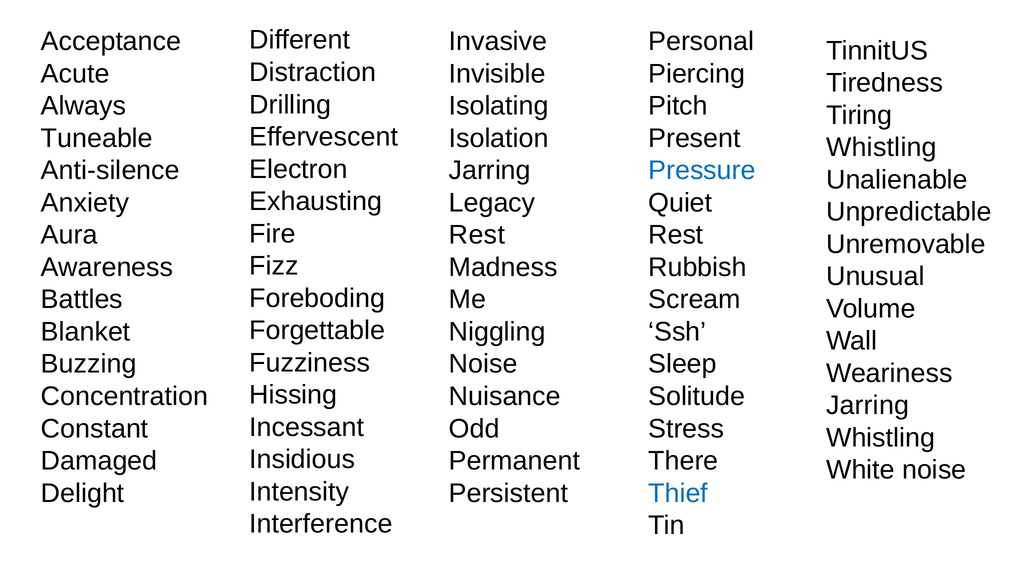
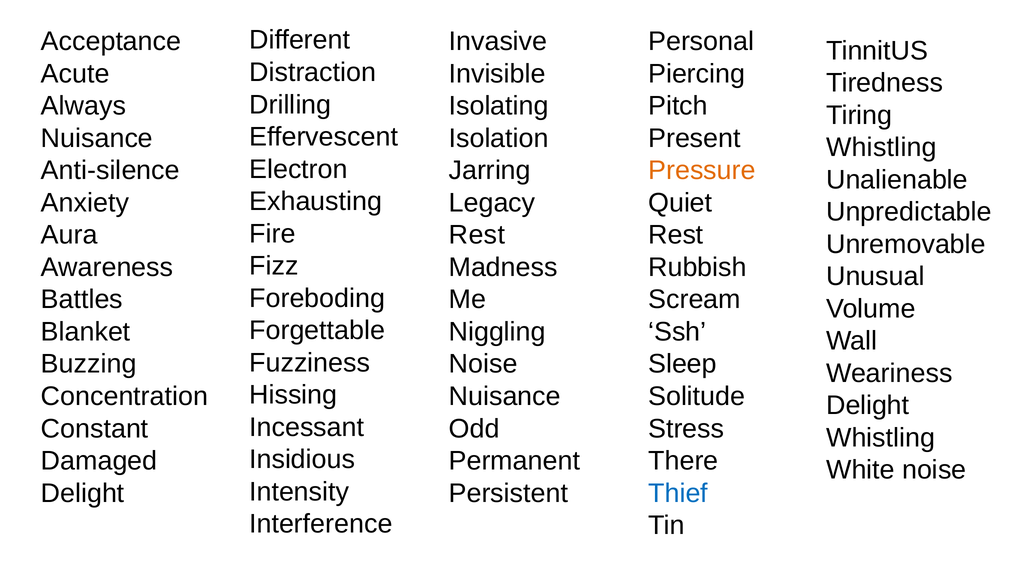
Tuneable at (97, 138): Tuneable -> Nuisance
Pressure colour: blue -> orange
Jarring at (868, 406): Jarring -> Delight
